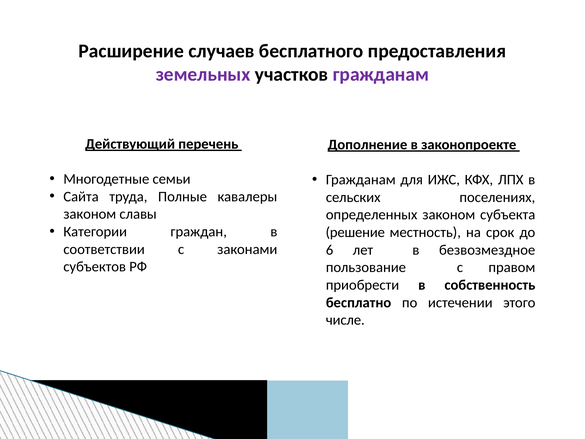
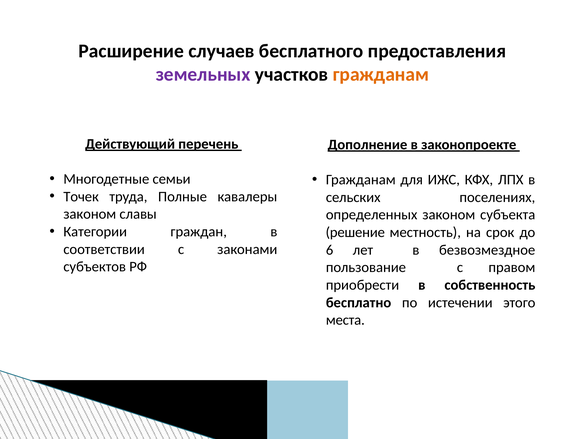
гражданам at (381, 74) colour: purple -> orange
Сайта: Сайта -> Точек
числе: числе -> места
